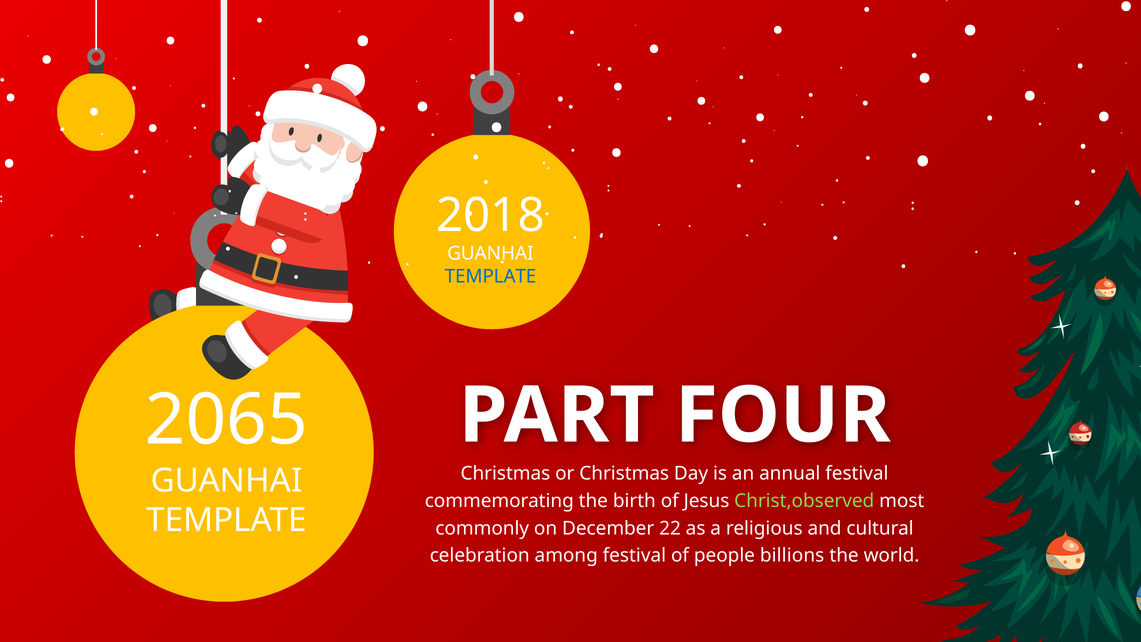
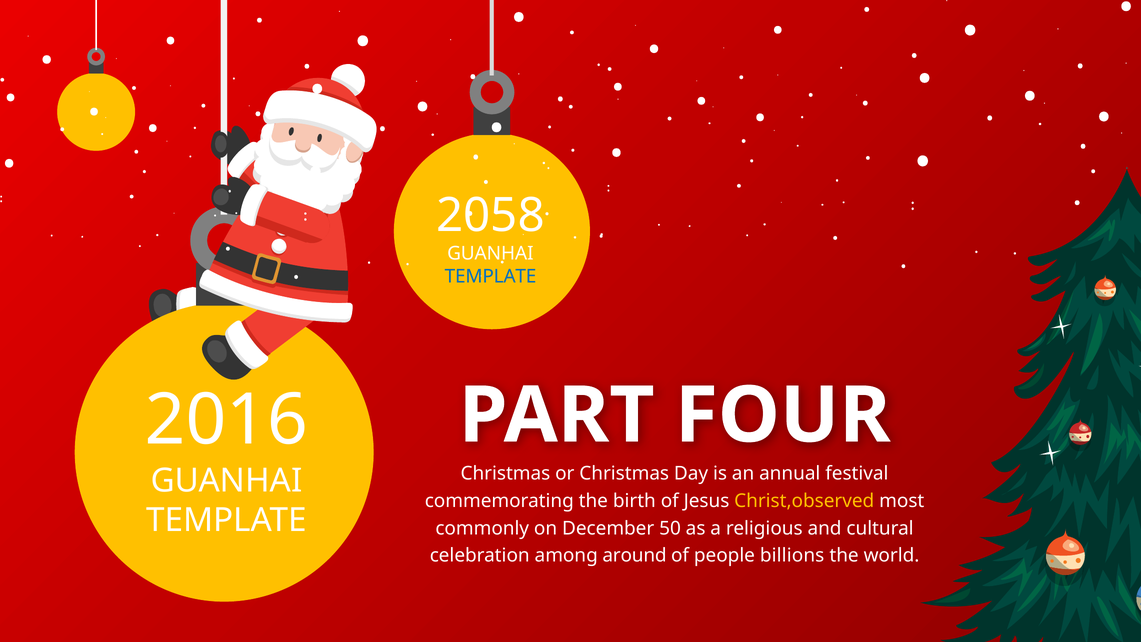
2018: 2018 -> 2058
2065: 2065 -> 2016
Christ,observed colour: light green -> yellow
22: 22 -> 50
among festival: festival -> around
